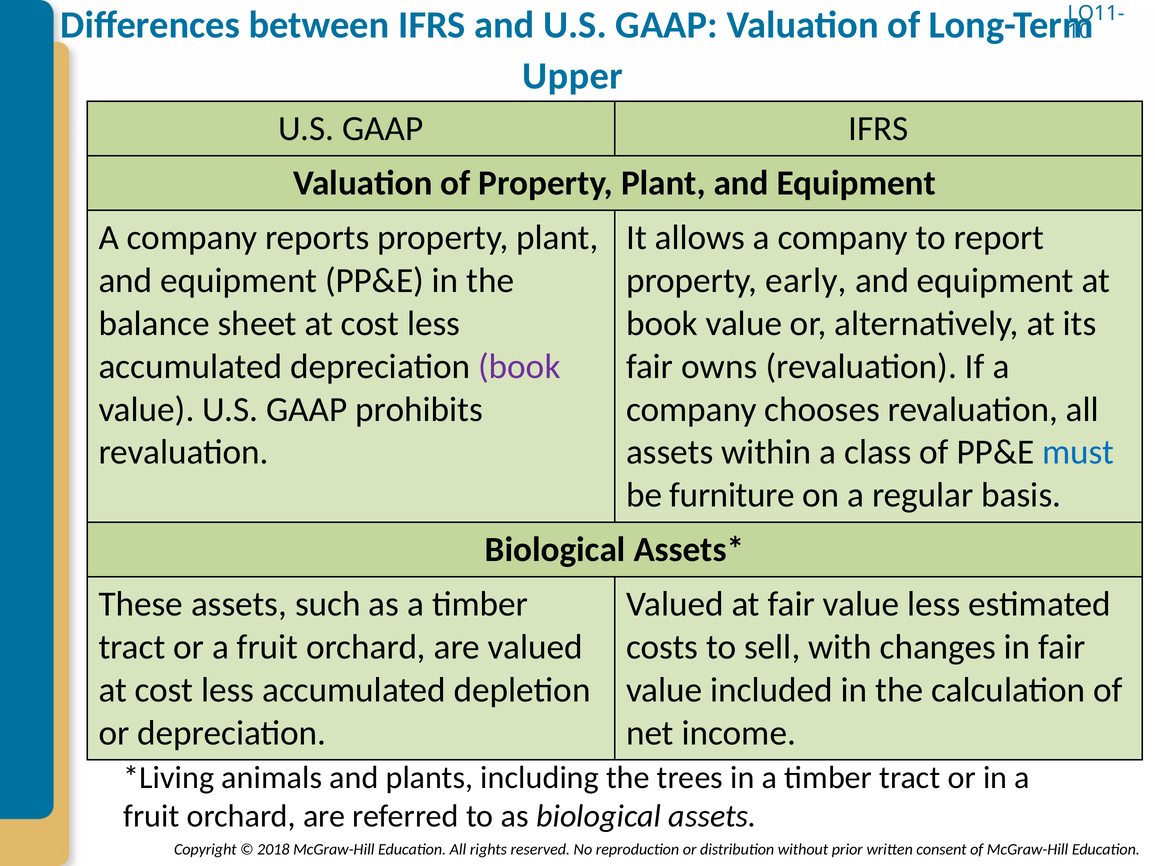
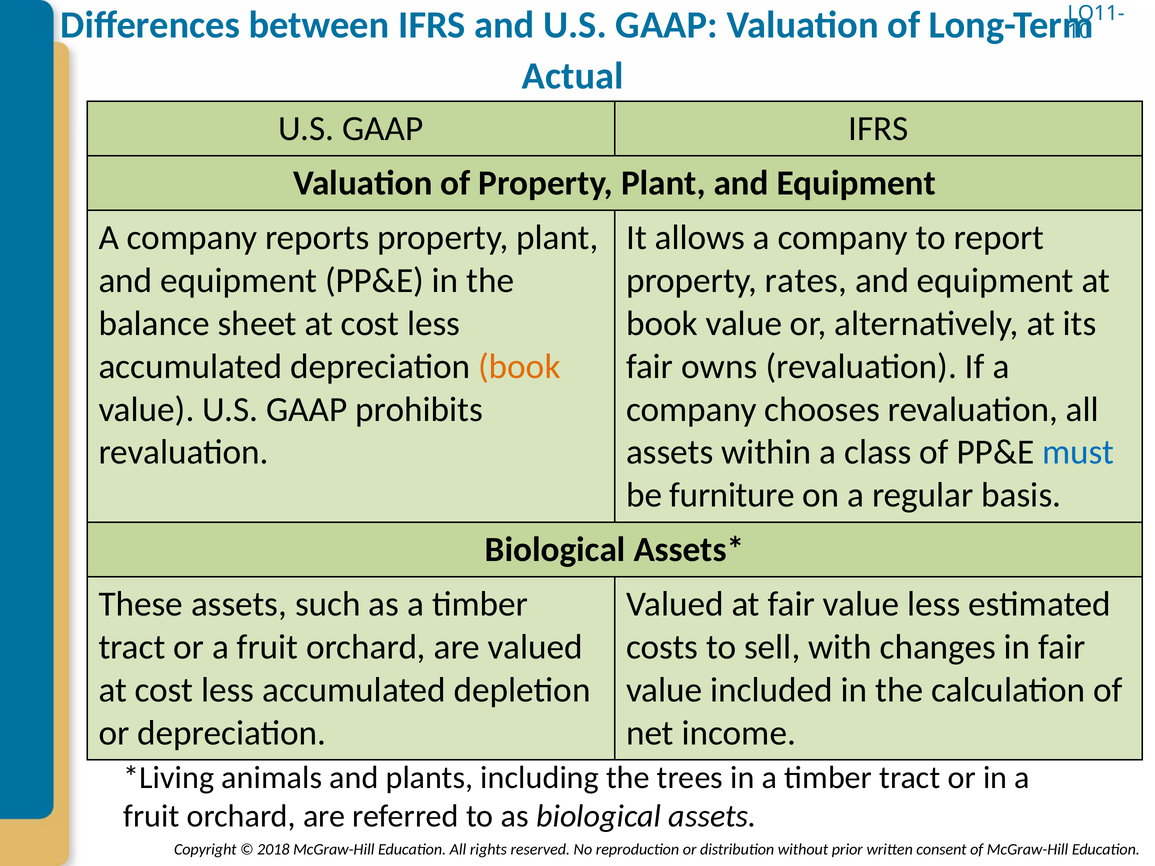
Upper: Upper -> Actual
early: early -> rates
book at (519, 367) colour: purple -> orange
